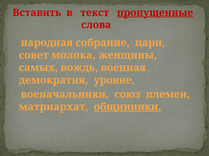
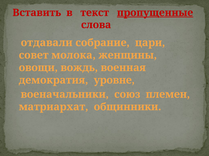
народная: народная -> отдавали
самых: самых -> овощи
общинники underline: present -> none
